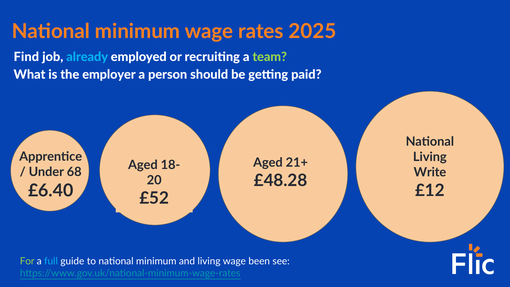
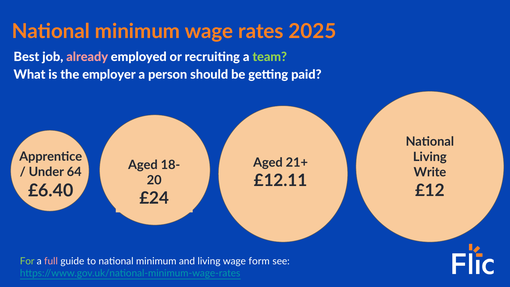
Find: Find -> Best
already colour: light blue -> pink
68: 68 -> 64
£48.28: £48.28 -> £12.11
£52: £52 -> £24
full colour: light blue -> pink
been: been -> form
